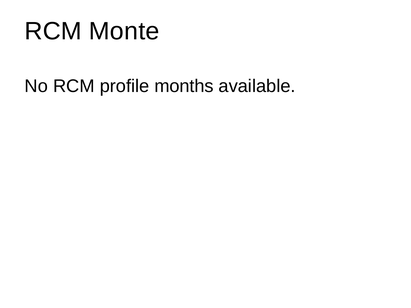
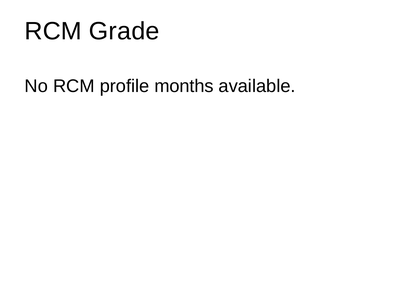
Monte: Monte -> Grade
